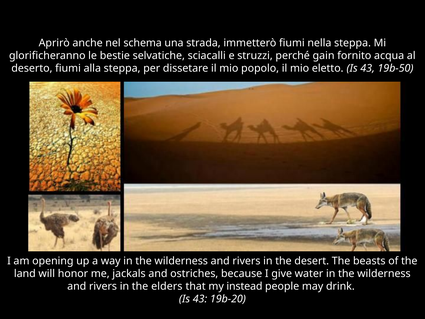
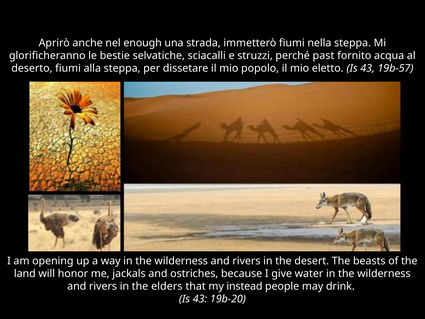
schema: schema -> enough
gain: gain -> past
19b-50: 19b-50 -> 19b-57
